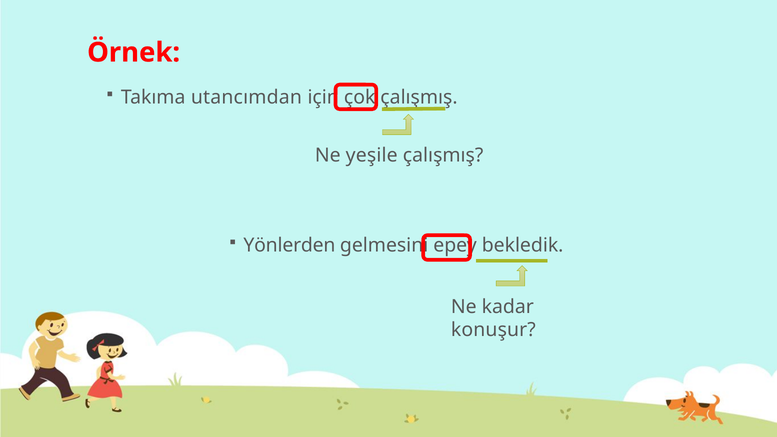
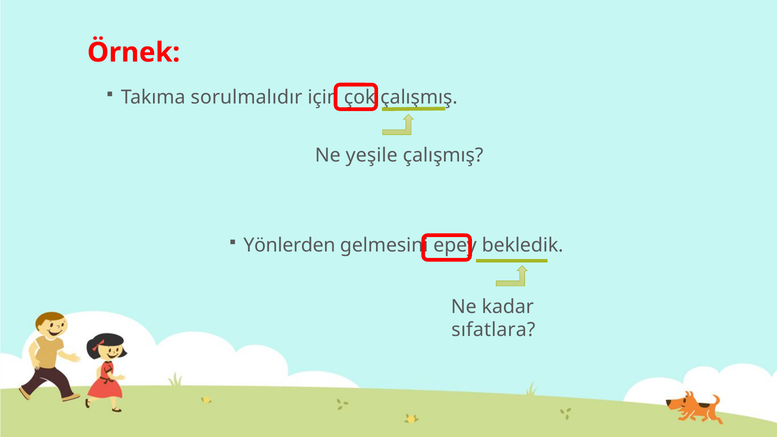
utancımdan: utancımdan -> sorulmalıdır
konuşur: konuşur -> sıfatlara
